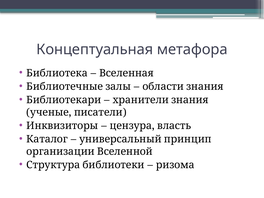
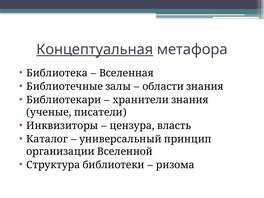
Концептуальная underline: none -> present
